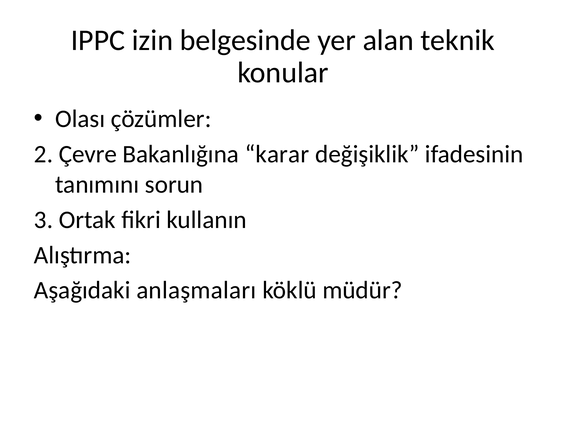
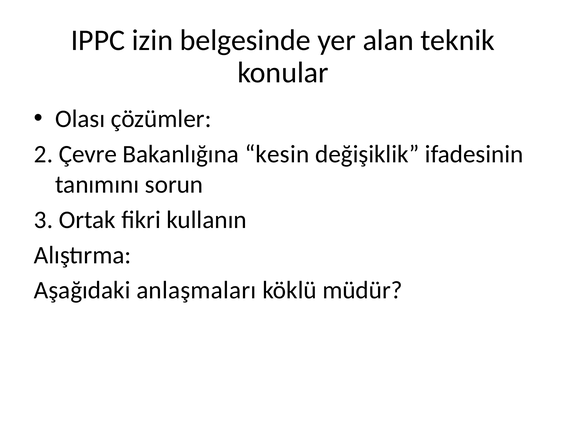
karar: karar -> kesin
